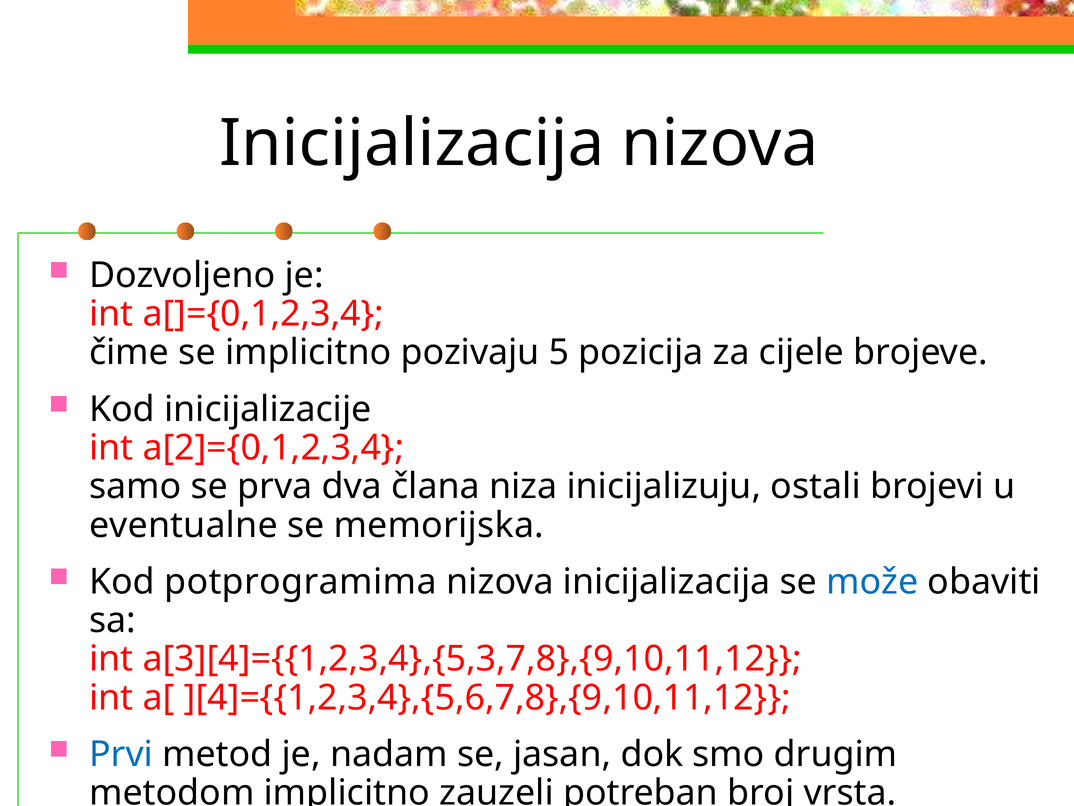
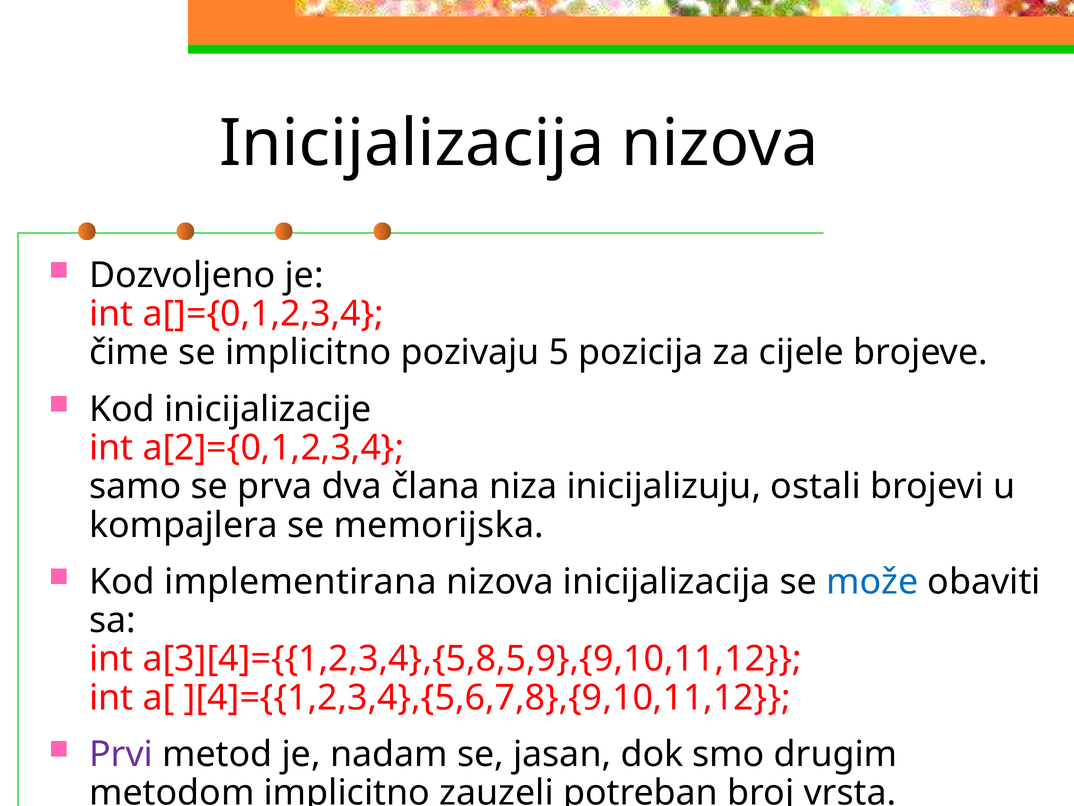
eventualne: eventualne -> kompajlera
potprogramima: potprogramima -> implementirana
a[3][4]={{1,2,3,4},{5,3,7,8},{9,10,11,12: a[3][4]={{1,2,3,4},{5,3,7,8},{9,10,11,12 -> a[3][4]={{1,2,3,4},{5,8,5,9},{9,10,11,12
Prvi colour: blue -> purple
